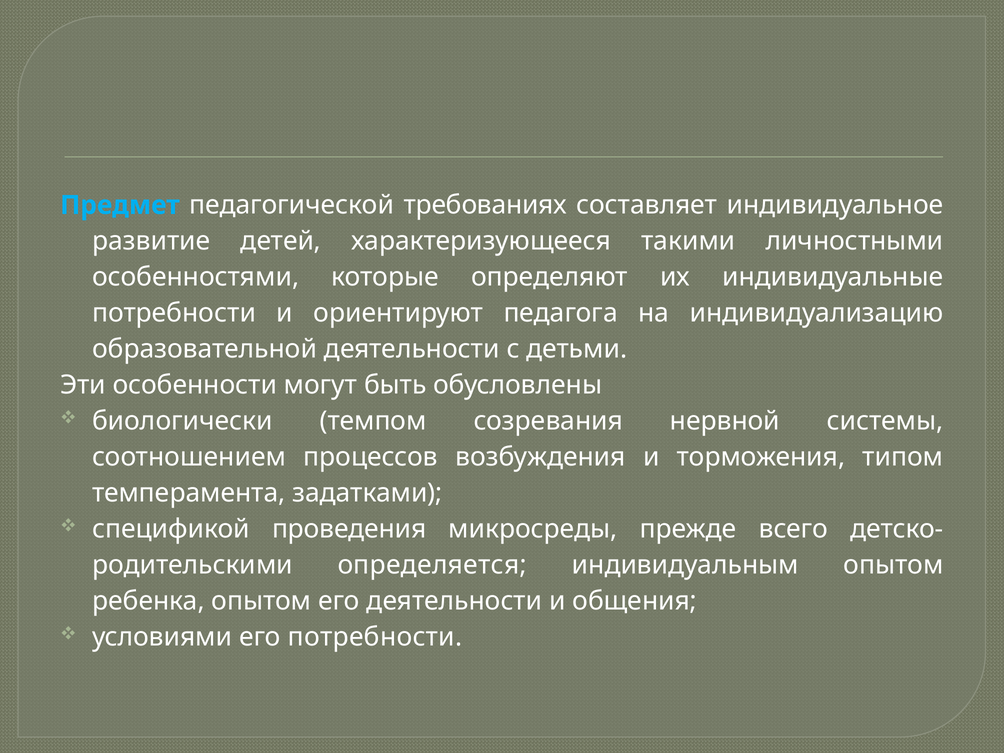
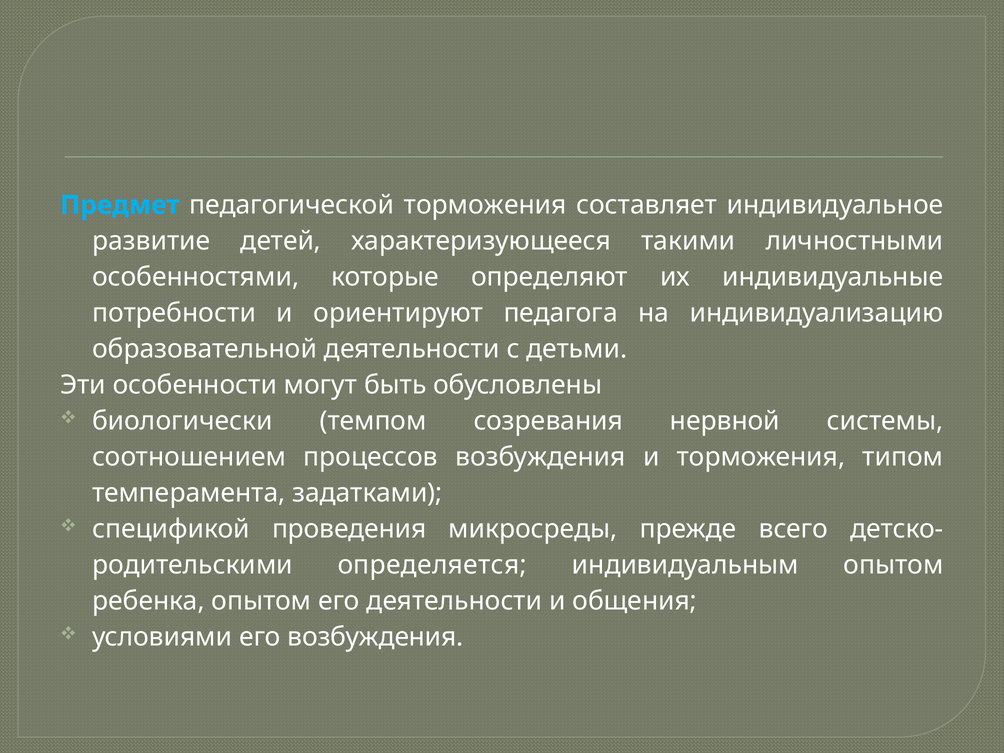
педагогической требованиях: требованиях -> торможения
его потребности: потребности -> возбуждения
